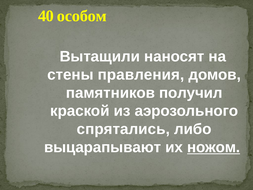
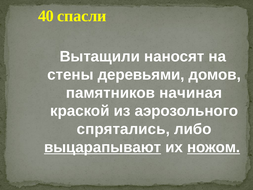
особом: особом -> спасли
правления: правления -> деревьями
получил: получил -> начиная
выцарапывают underline: none -> present
